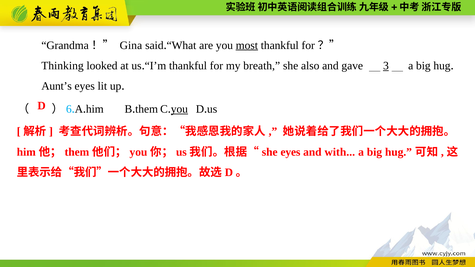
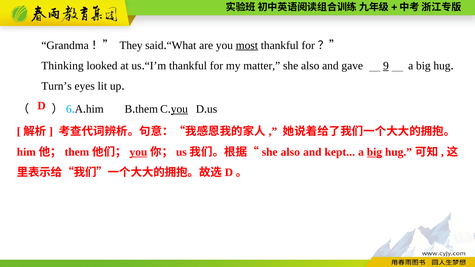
Gina: Gina -> They
breath: breath -> matter
3: 3 -> 9
Aunt’s: Aunt’s -> Turn’s
you at (138, 152) underline: none -> present
eyes at (290, 152): eyes -> also
with: with -> kept
big at (374, 152) underline: none -> present
